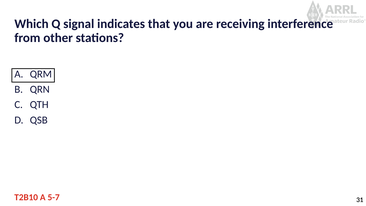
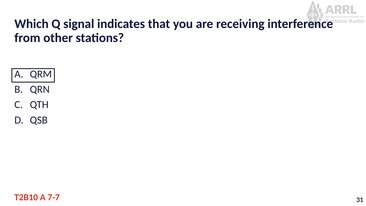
5-7: 5-7 -> 7-7
